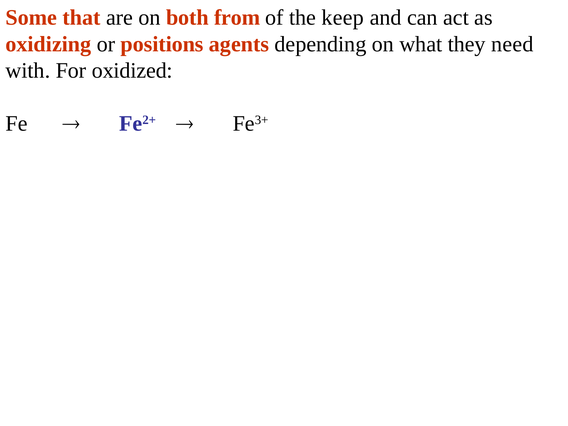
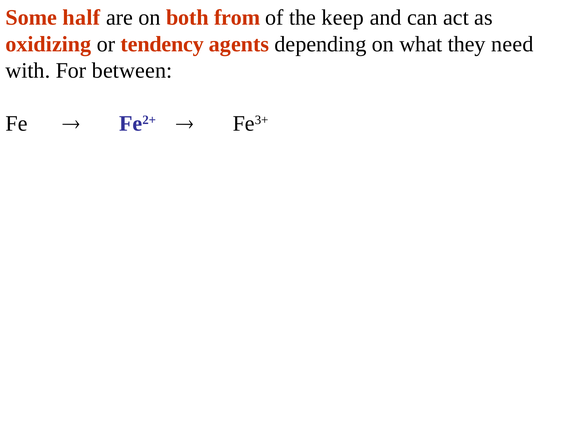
that: that -> half
positions: positions -> tendency
oxidized: oxidized -> between
